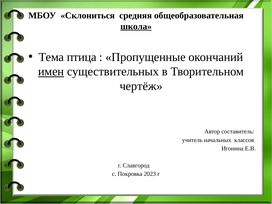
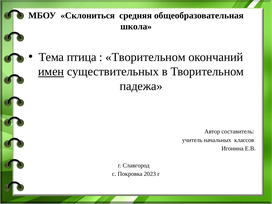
школа underline: present -> none
Пропущенные at (146, 57): Пропущенные -> Творительном
чертёж: чертёж -> падежа
